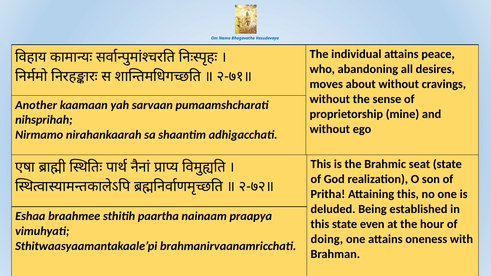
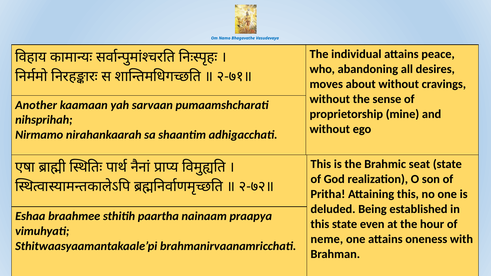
doing: doing -> neme
